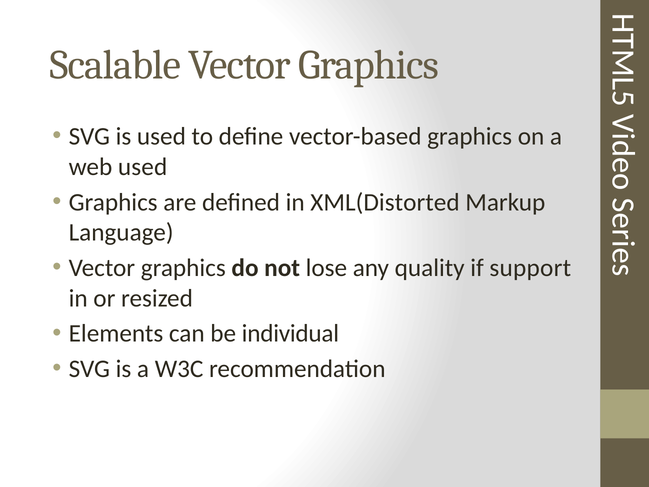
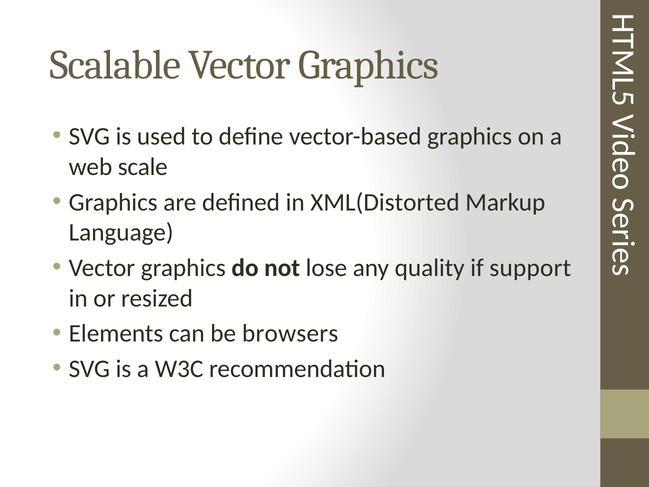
web used: used -> scale
individual: individual -> browsers
